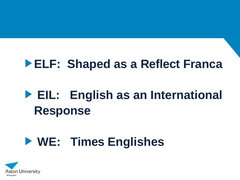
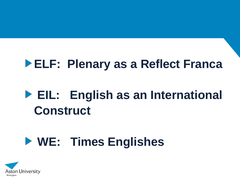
Shaped: Shaped -> Plenary
Response: Response -> Construct
